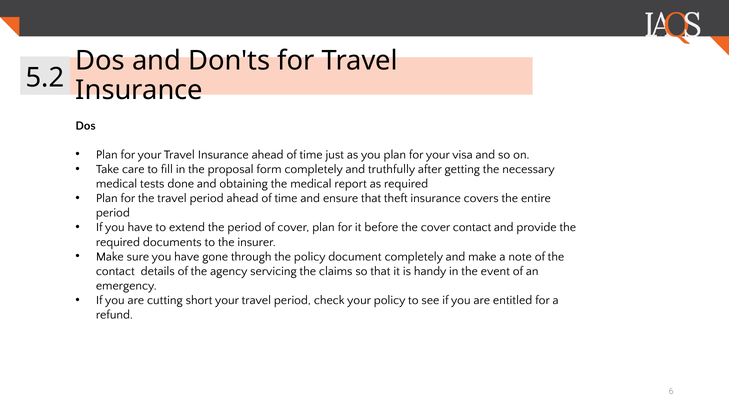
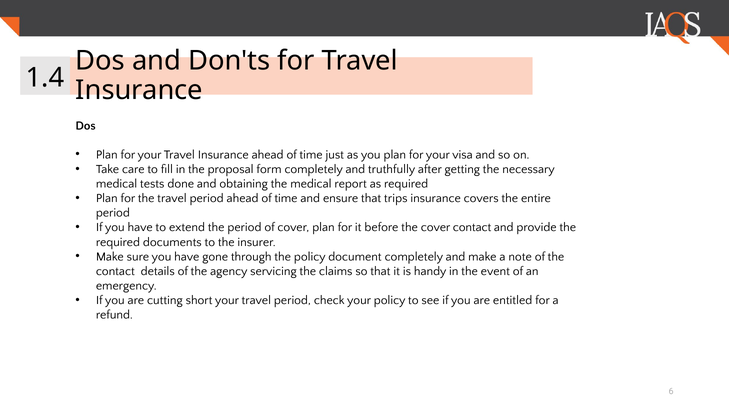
5.2: 5.2 -> 1.4
theft: theft -> trips
